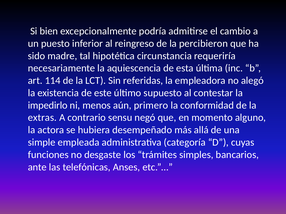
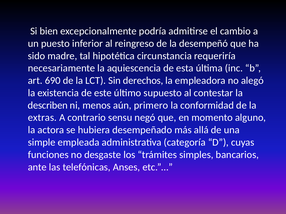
percibieron: percibieron -> desempeñó
114: 114 -> 690
referidas: referidas -> derechos
impedirlo: impedirlo -> describen
